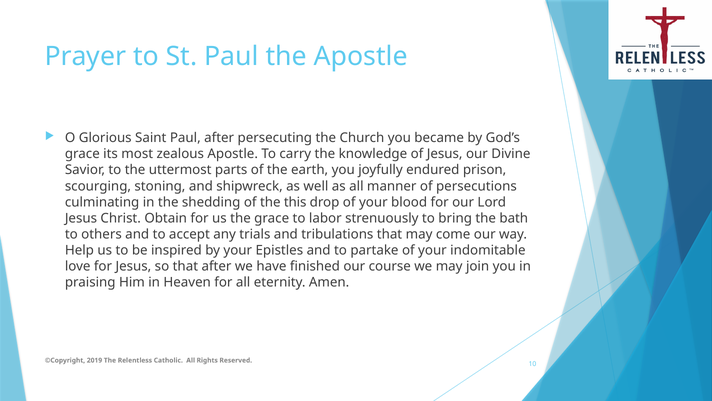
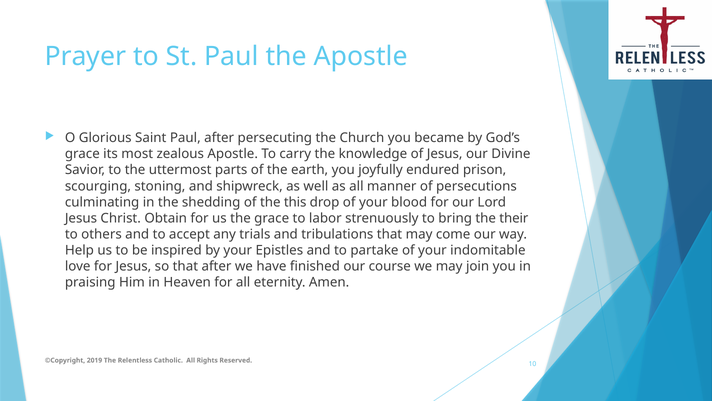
bath: bath -> their
